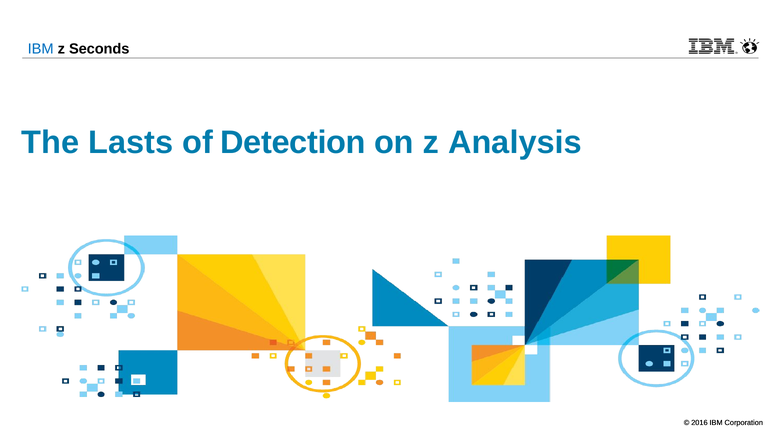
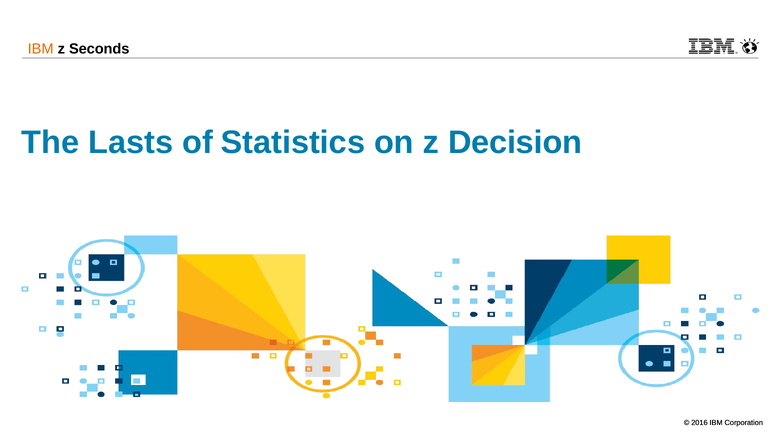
IBM at (41, 49) colour: blue -> orange
Detection: Detection -> Statistics
Analysis: Analysis -> Decision
